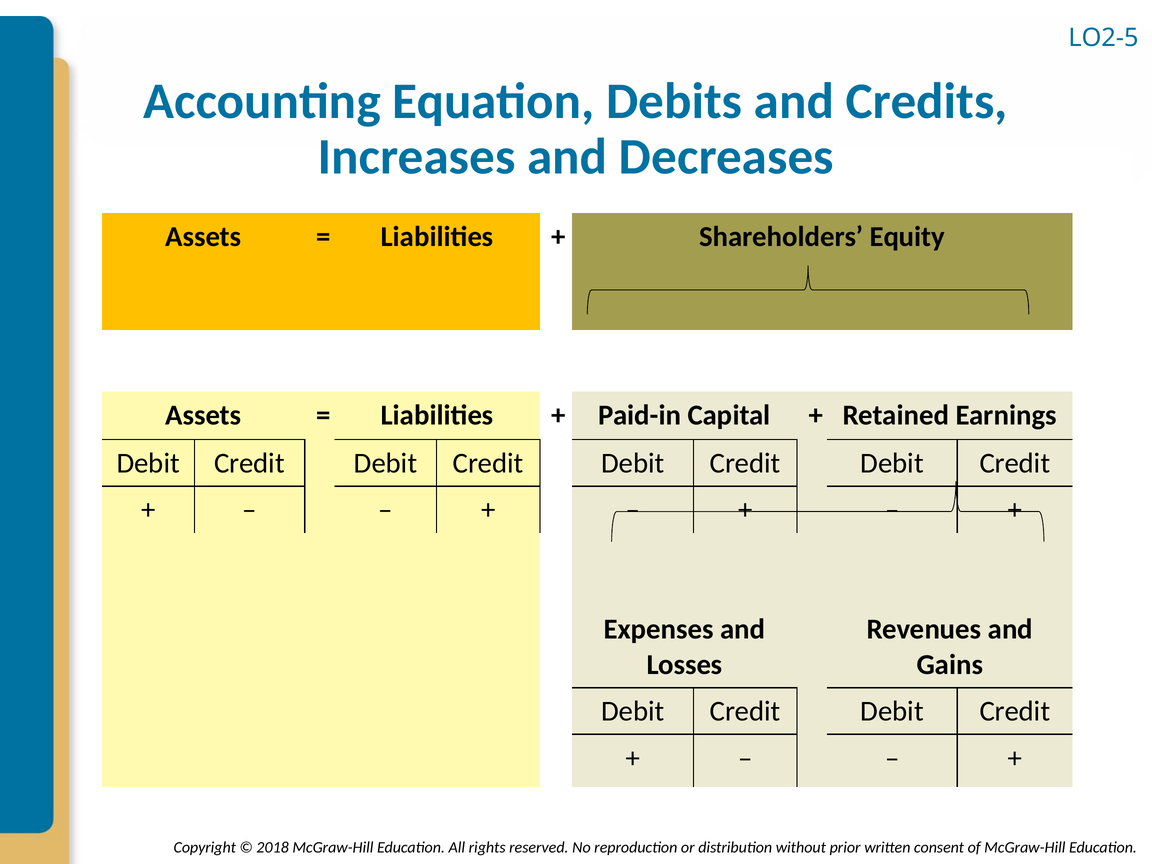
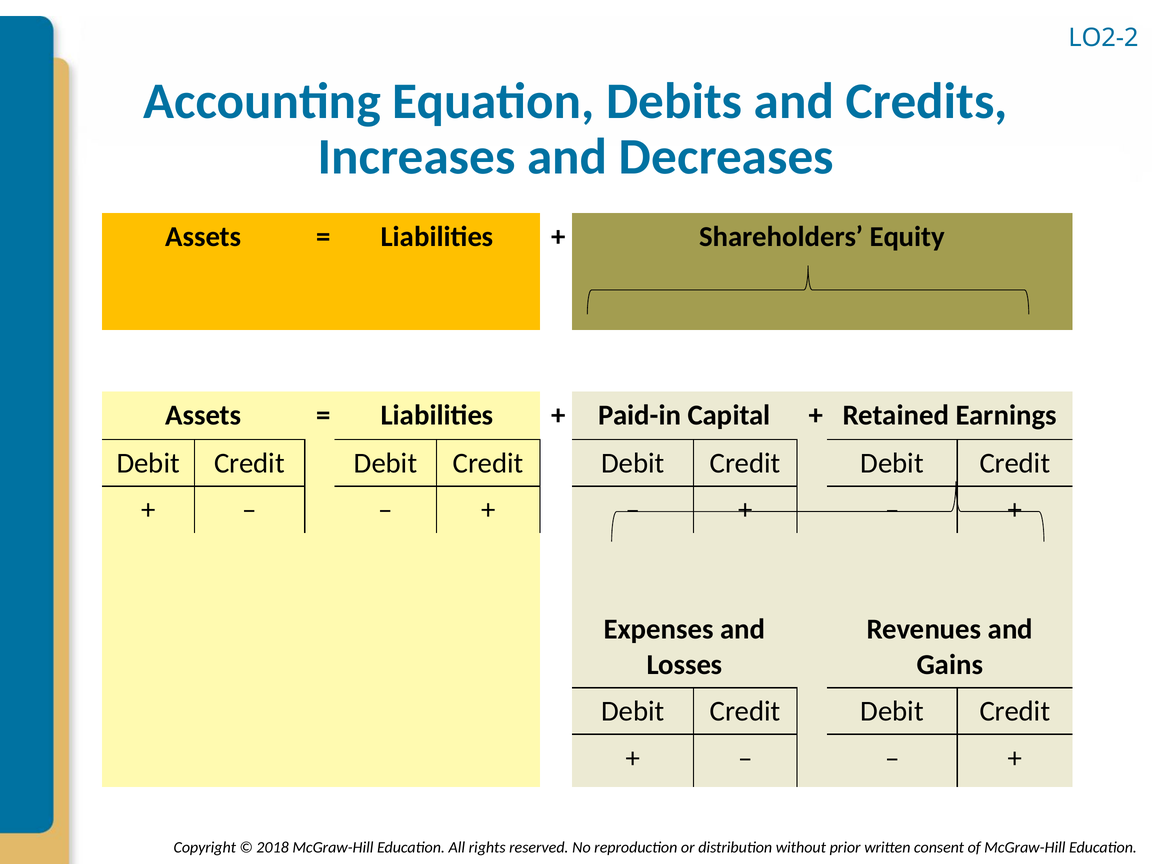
LO2-5: LO2-5 -> LO2-2
